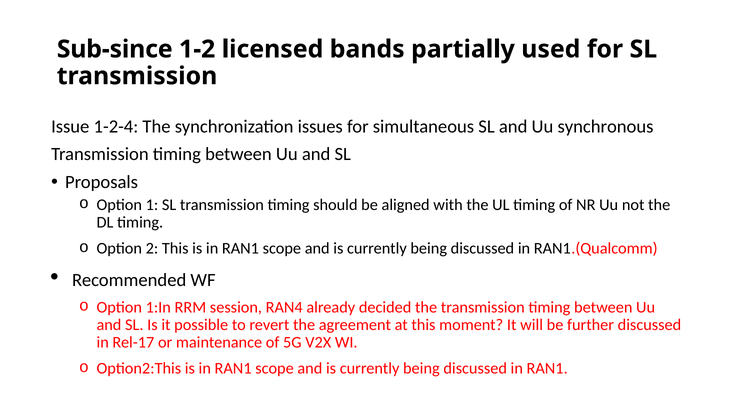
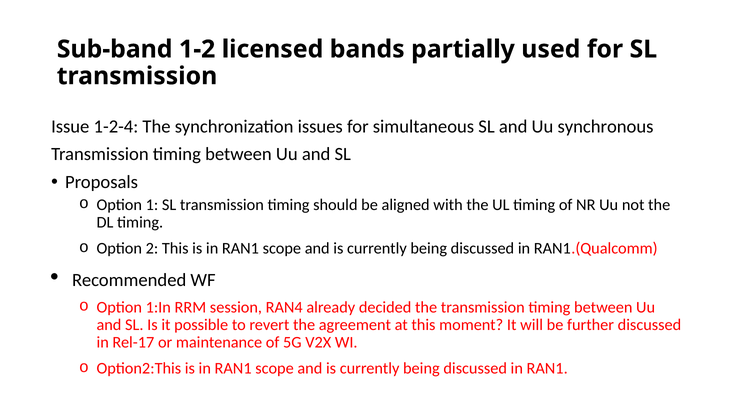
Sub-since: Sub-since -> Sub-band
